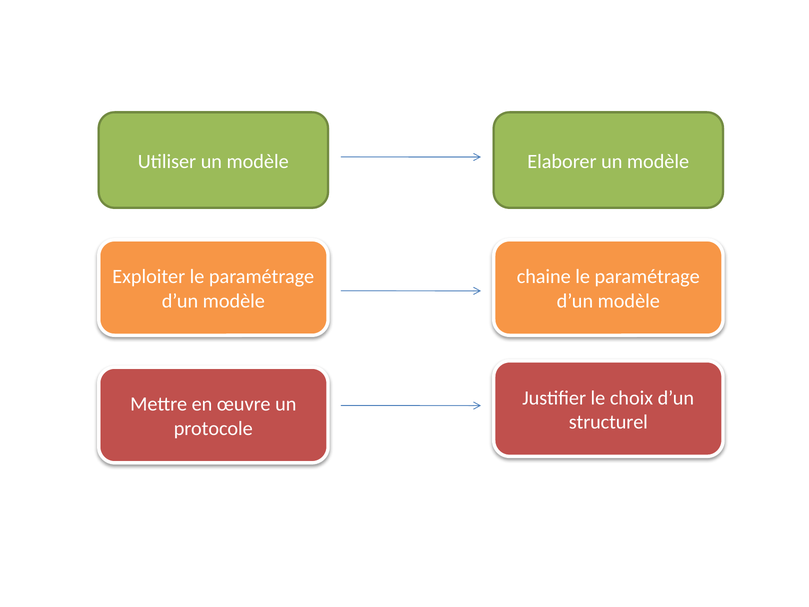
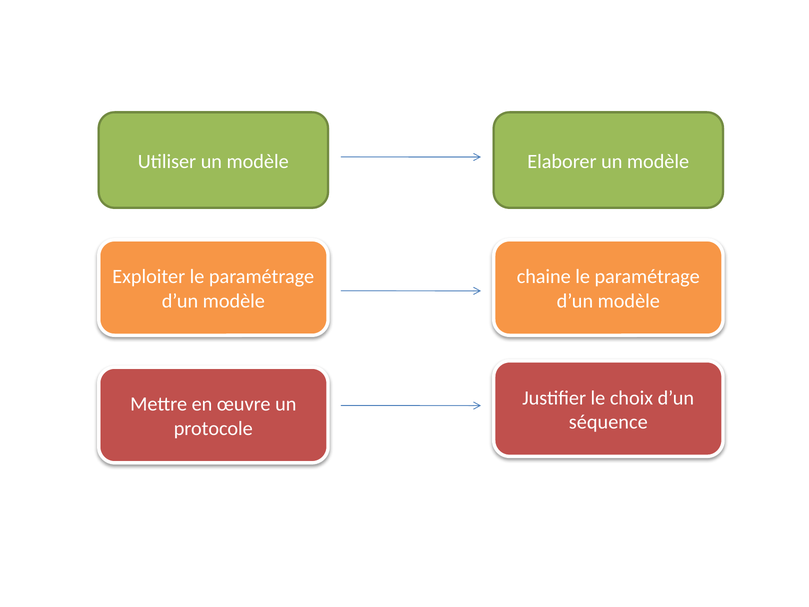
structurel: structurel -> séquence
